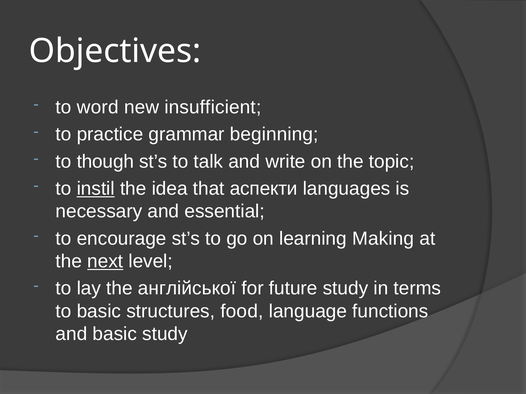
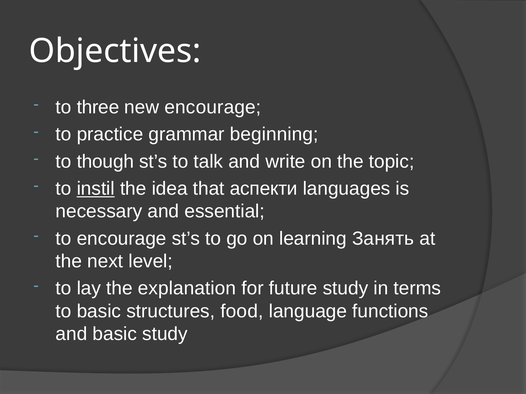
word: word -> three
new insufficient: insufficient -> encourage
Making: Making -> Занять
next underline: present -> none
англійської: англійської -> explanation
